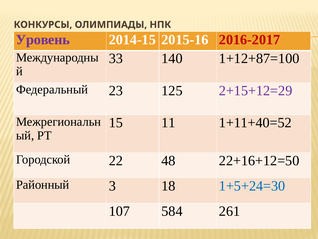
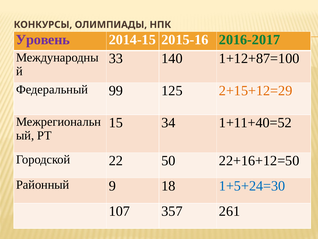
2016-2017 colour: red -> green
23: 23 -> 99
2+15+12=29 colour: purple -> orange
11: 11 -> 34
48: 48 -> 50
3: 3 -> 9
584: 584 -> 357
